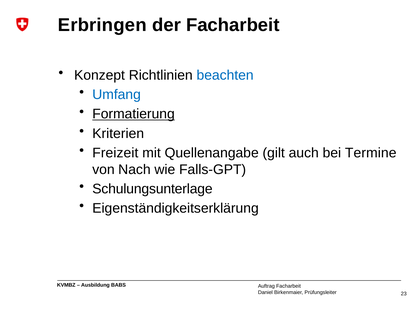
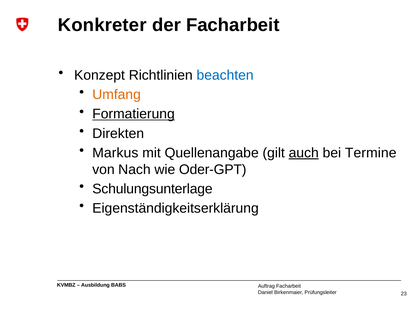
Erbringen: Erbringen -> Konkreter
Umfang colour: blue -> orange
Kriterien: Kriterien -> Direkten
Freizeit: Freizeit -> Markus
auch underline: none -> present
Falls-GPT: Falls-GPT -> Oder-GPT
